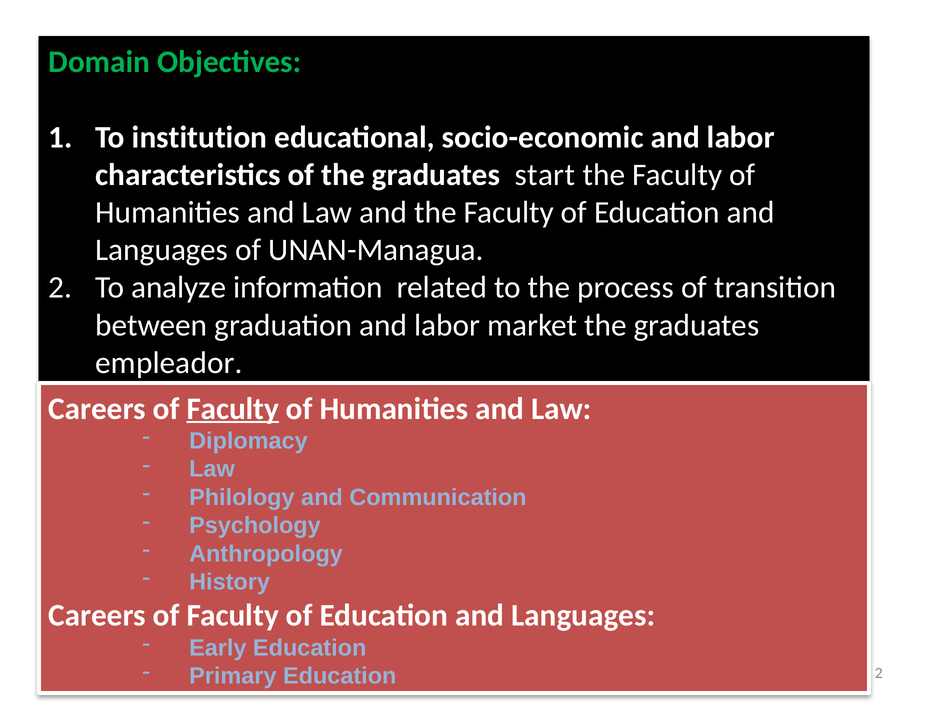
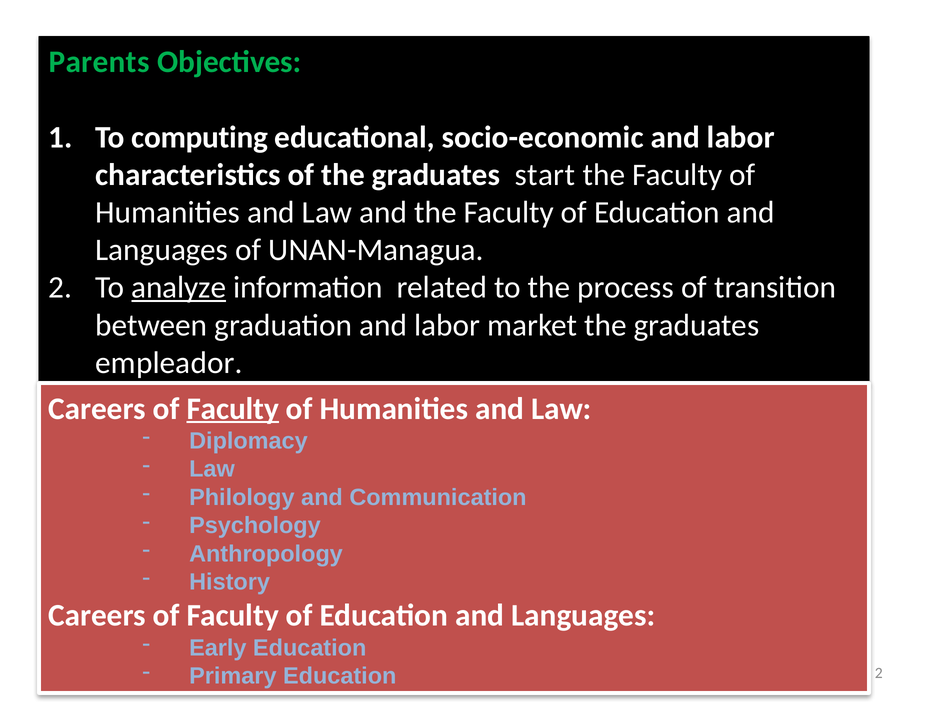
Domain: Domain -> Parents
institution: institution -> computing
analyze underline: none -> present
